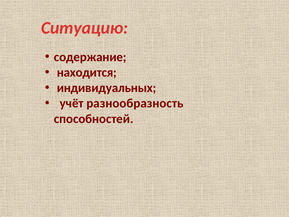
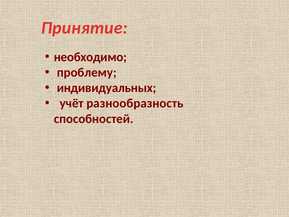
Ситуацию: Ситуацию -> Принятие
содержание: содержание -> необходимо
находится: находится -> проблему
